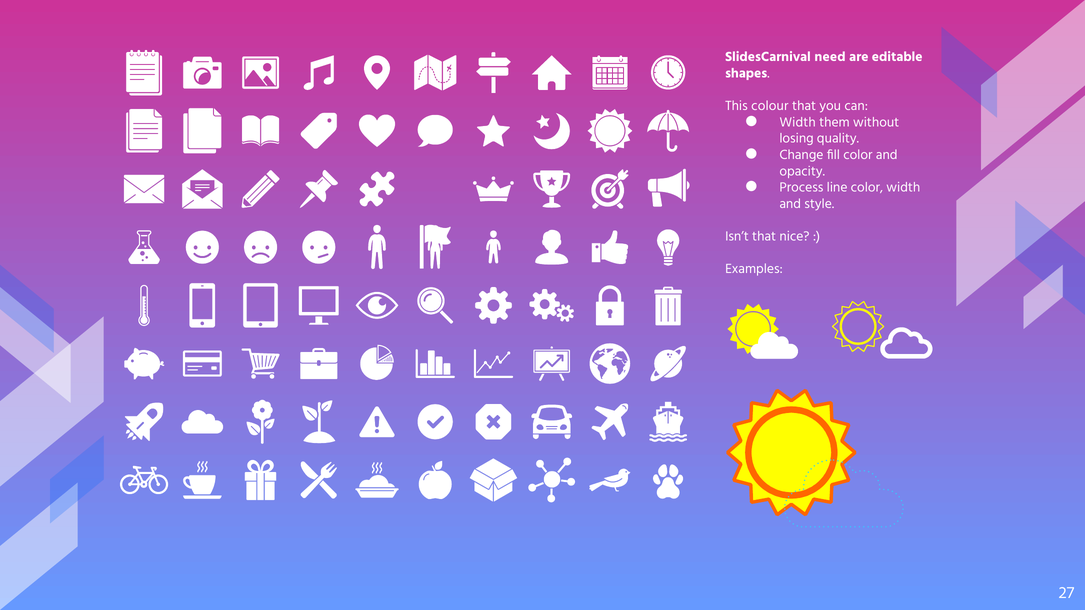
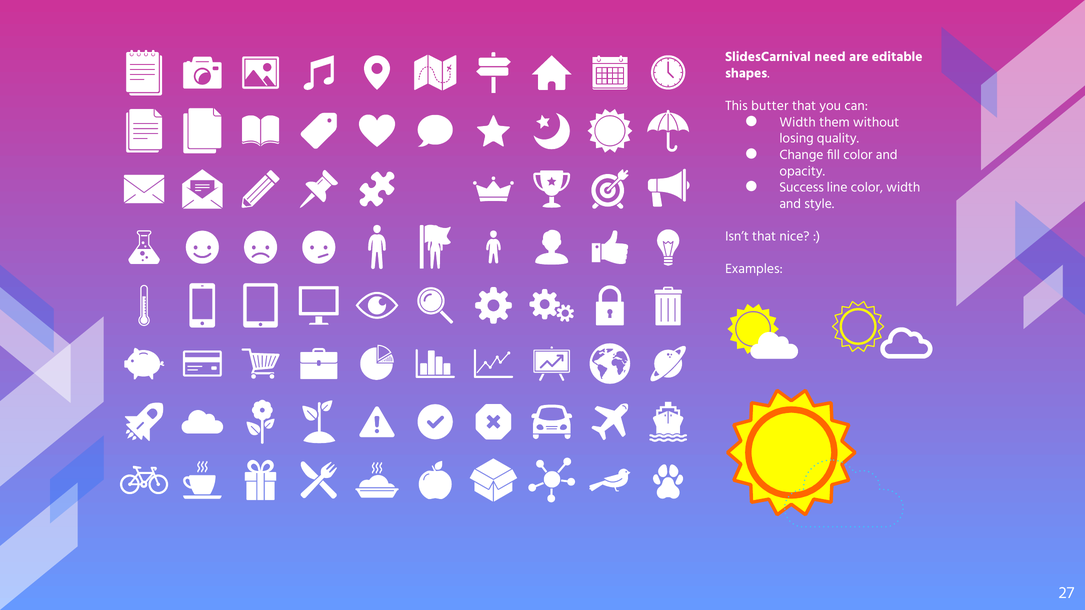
colour: colour -> butter
Process: Process -> Success
